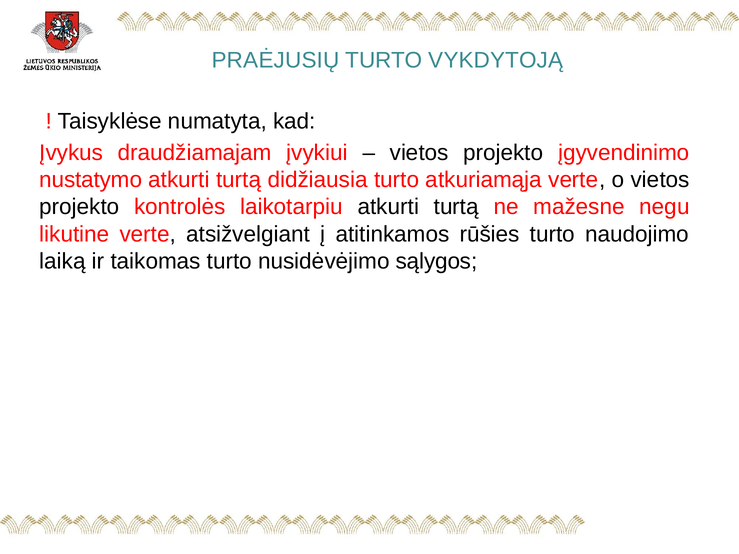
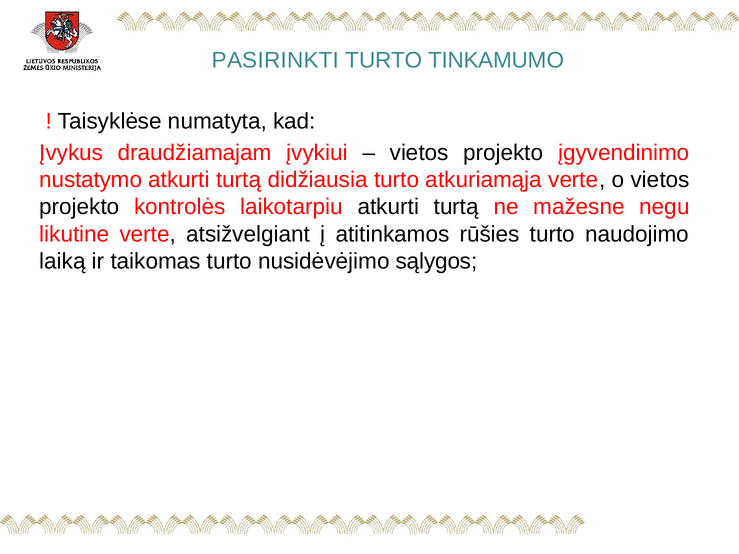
PRAĖJUSIŲ: PRAĖJUSIŲ -> PASIRINKTI
VYKDYTOJĄ: VYKDYTOJĄ -> TINKAMUMO
